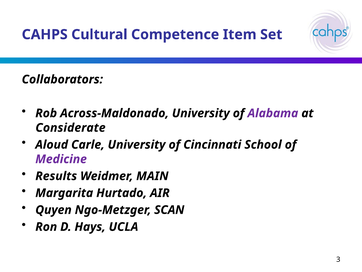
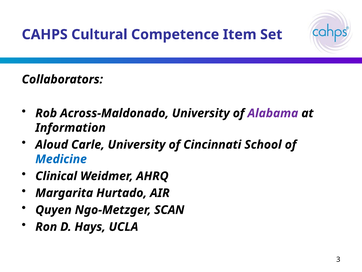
Considerate: Considerate -> Information
Medicine colour: purple -> blue
Results: Results -> Clinical
MAIN: MAIN -> AHRQ
